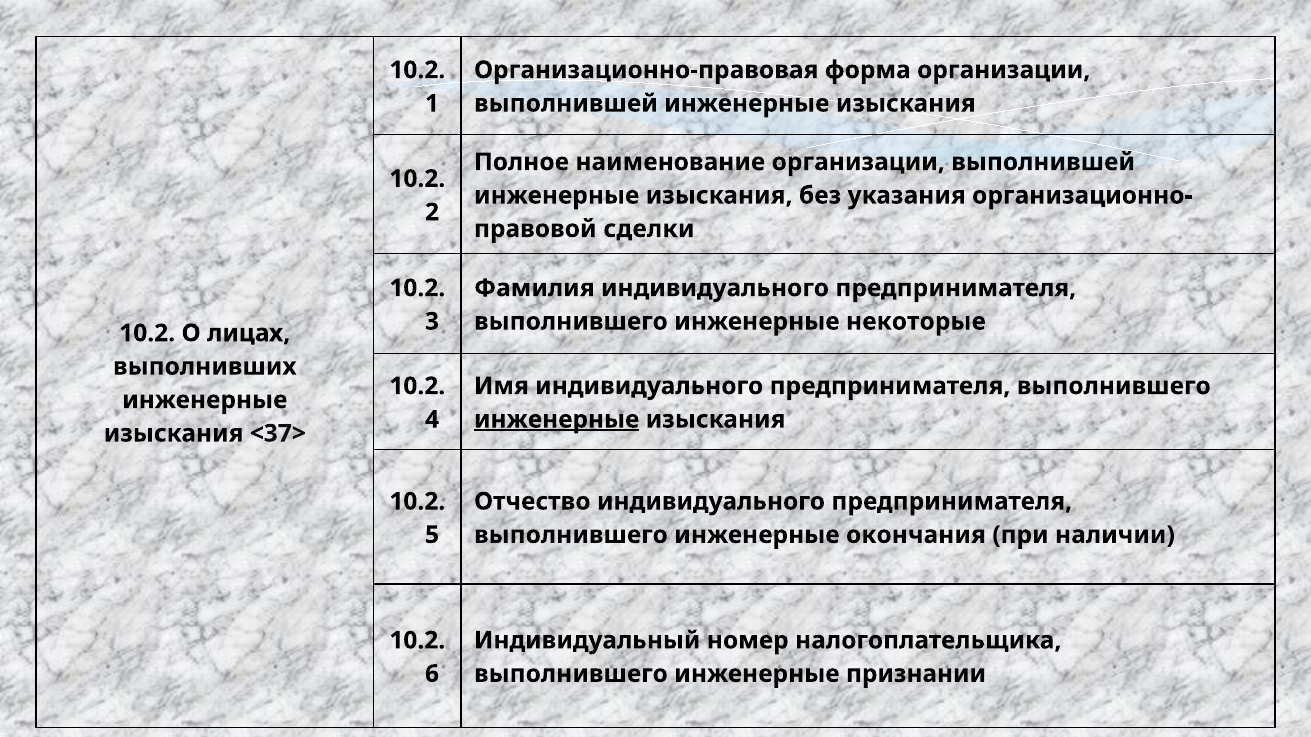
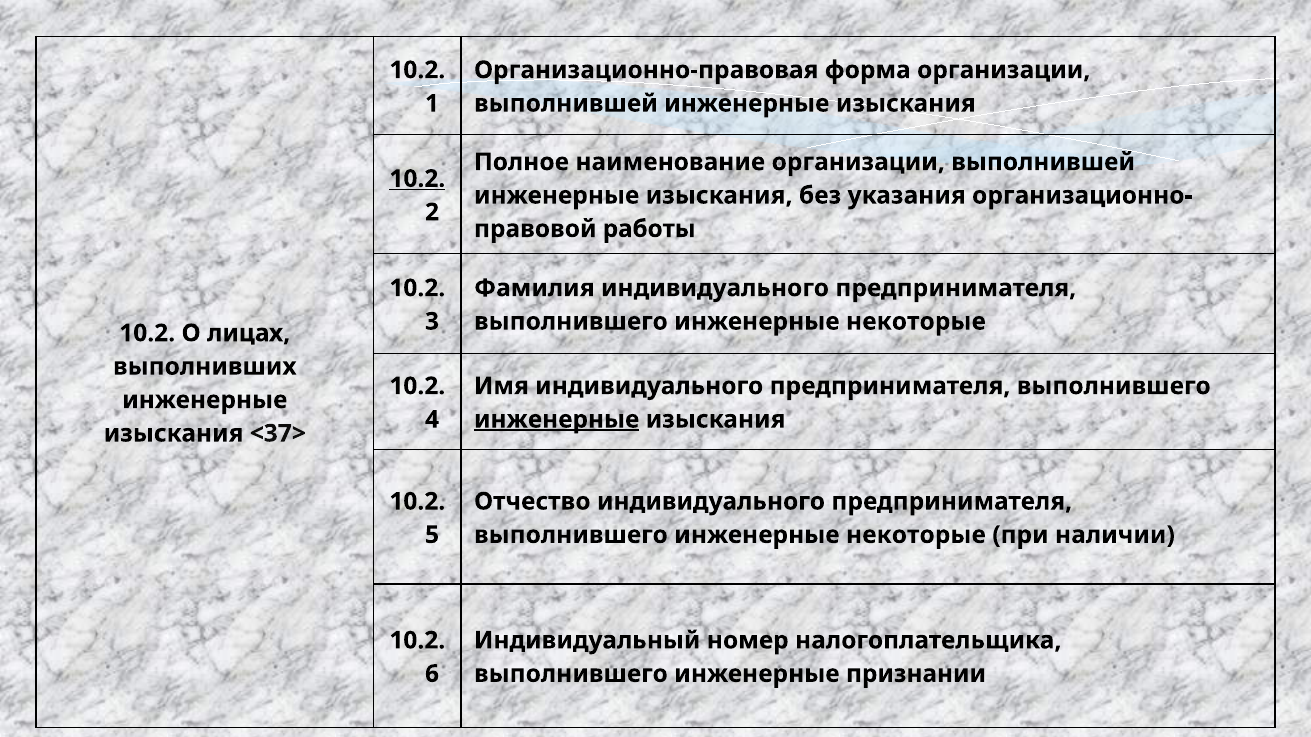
10.2 at (417, 179) underline: none -> present
сделки: сделки -> работы
окончания at (916, 535): окончания -> некоторые
